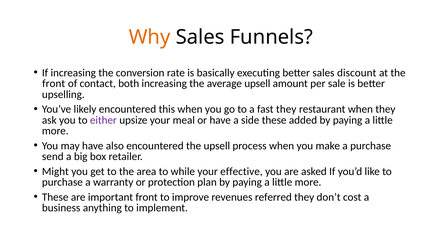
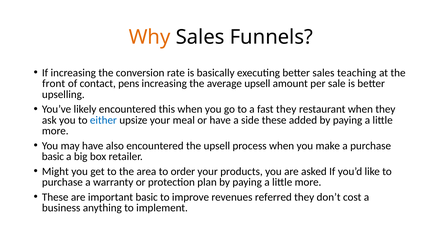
discount: discount -> teaching
both: both -> pens
either colour: purple -> blue
send at (53, 156): send -> basic
while: while -> order
effective: effective -> products
important front: front -> basic
